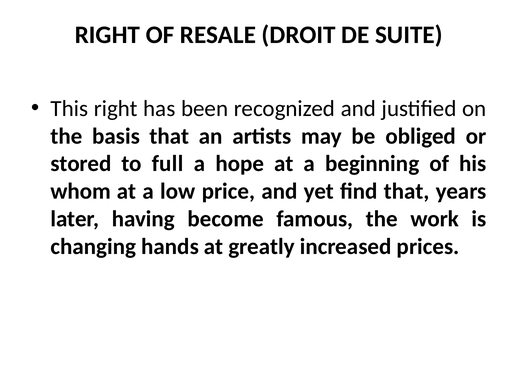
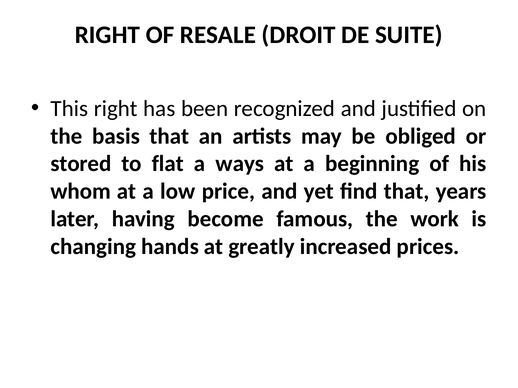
full: full -> flat
hope: hope -> ways
